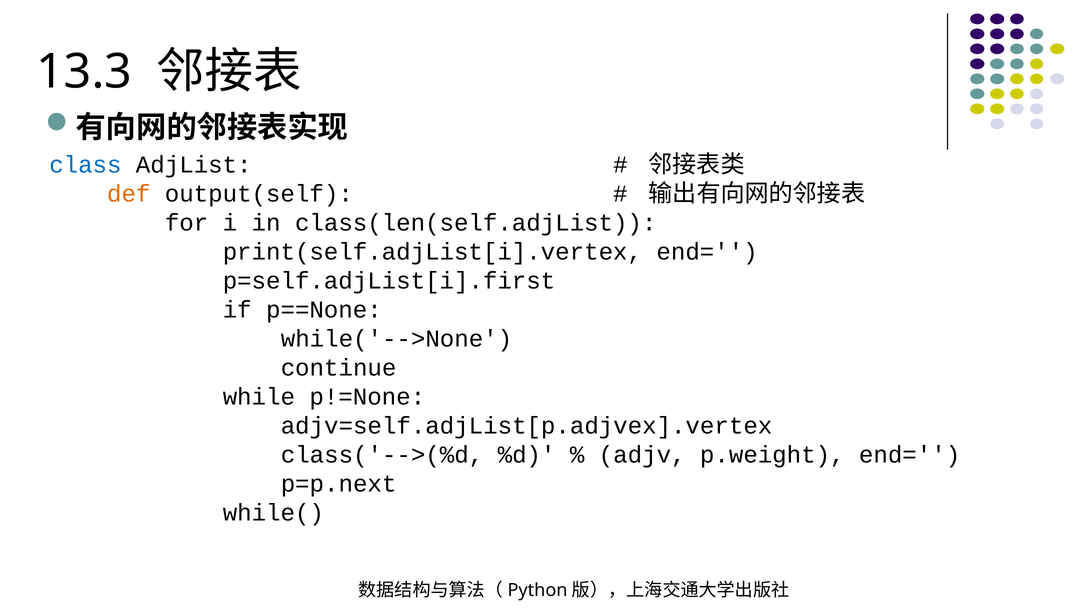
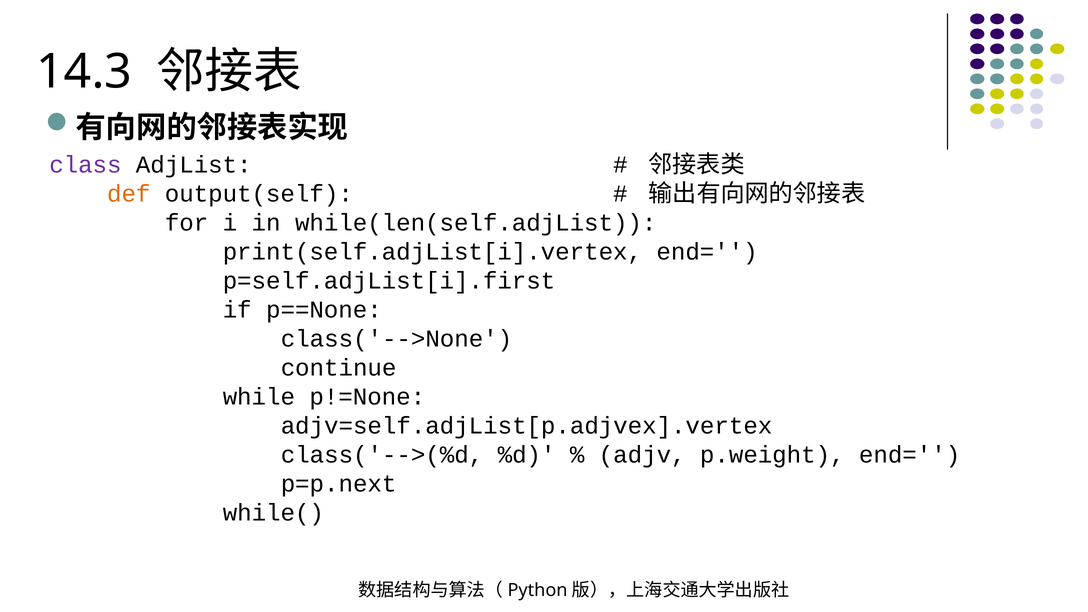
13.3: 13.3 -> 14.3
class colour: blue -> purple
class(len(self.adjList: class(len(self.adjList -> while(len(self.adjList
while('-->None: while('-->None -> class('-->None
